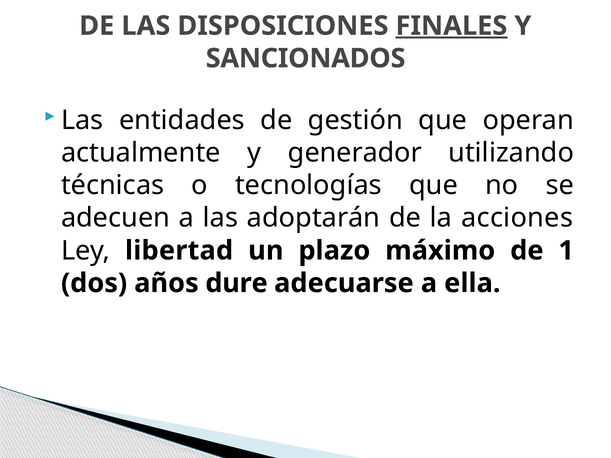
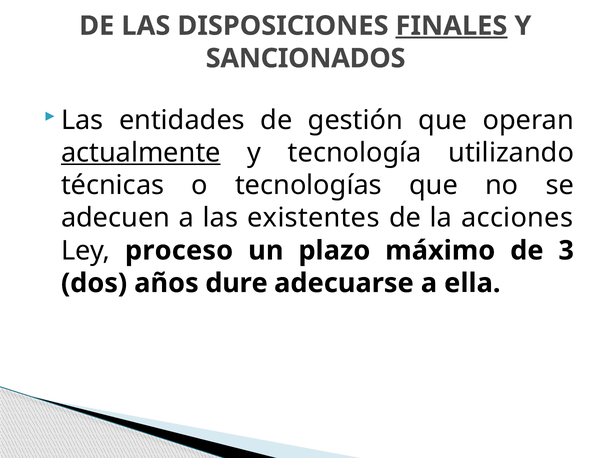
actualmente underline: none -> present
generador: generador -> tecnología
adoptarán: adoptarán -> existentes
libertad: libertad -> proceso
1: 1 -> 3
